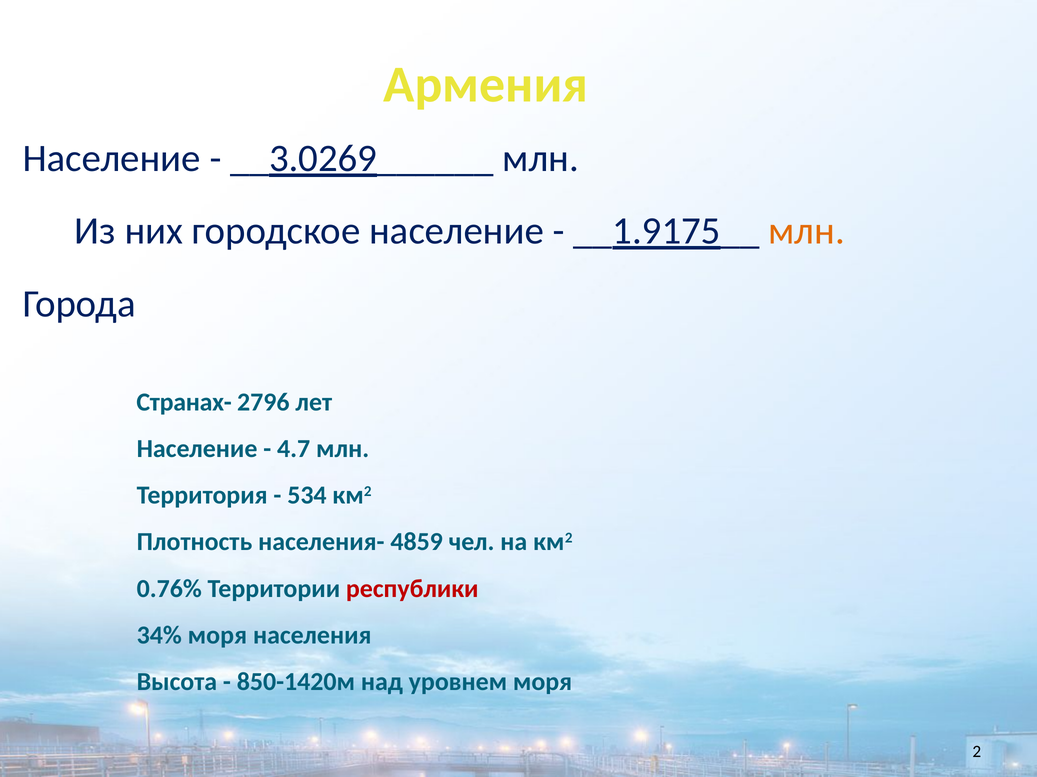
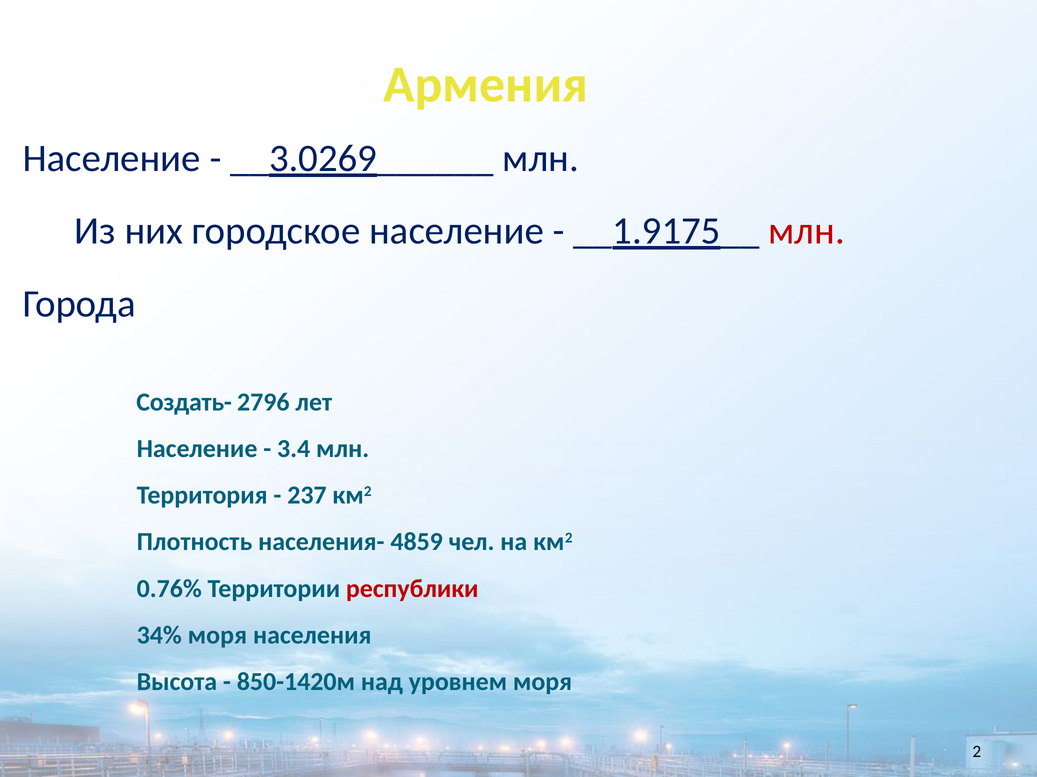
млн at (806, 231) colour: orange -> red
Странах-: Странах- -> Создать-
4.7: 4.7 -> 3.4
534: 534 -> 237
